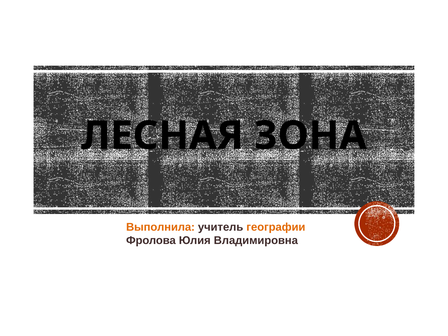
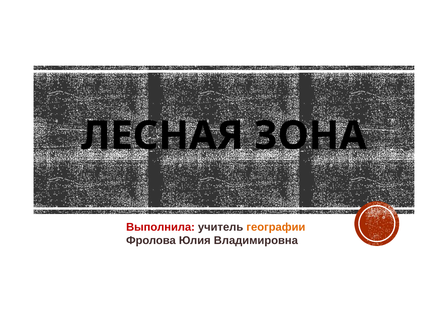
Выполнила colour: orange -> red
